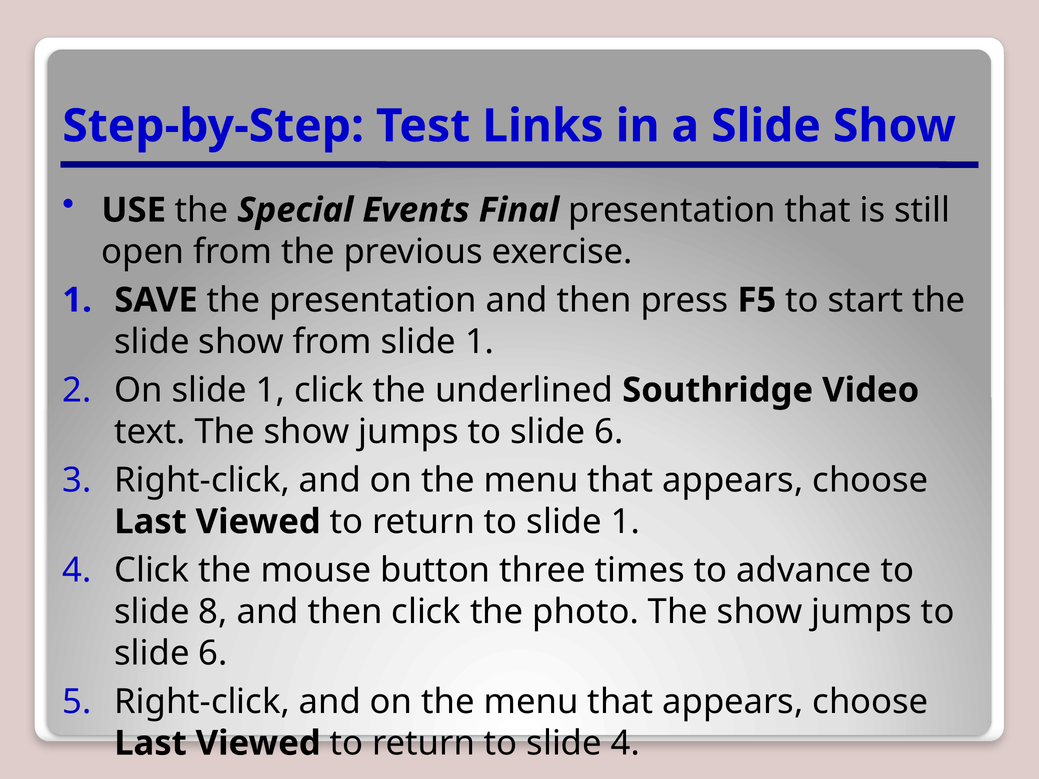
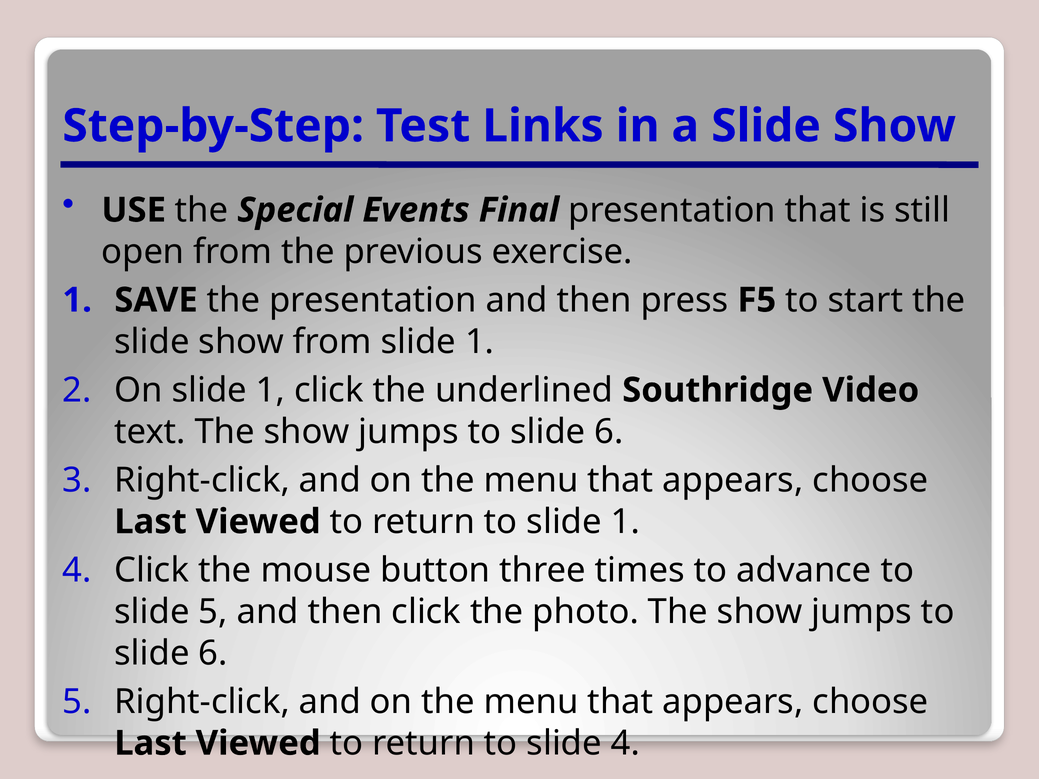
slide 8: 8 -> 5
